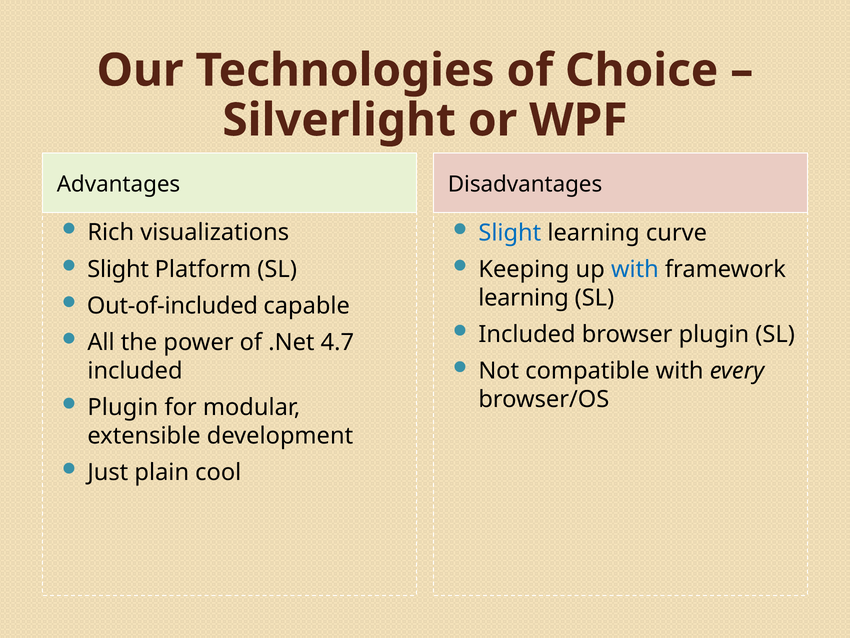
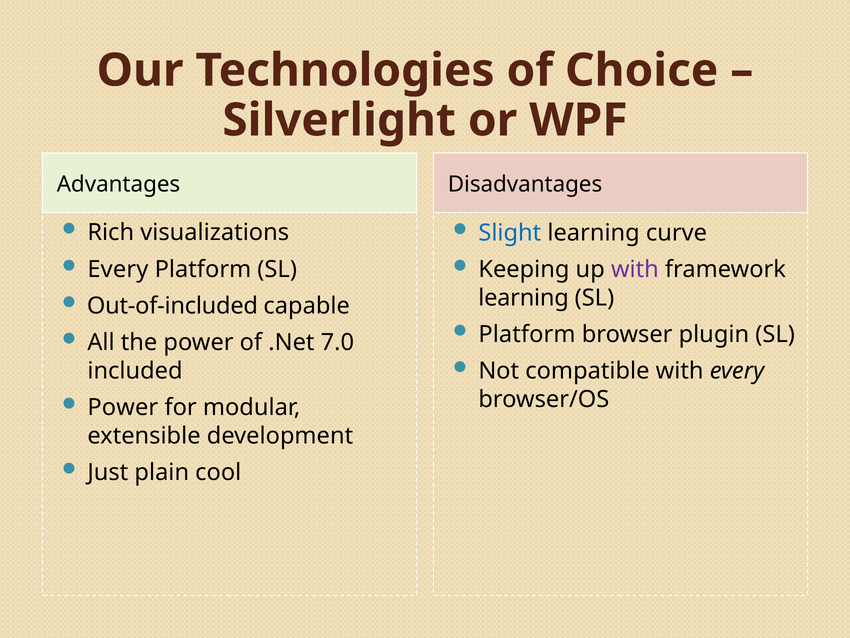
Slight at (118, 269): Slight -> Every
with at (635, 269) colour: blue -> purple
Included at (527, 334): Included -> Platform
4.7: 4.7 -> 7.0
Plugin at (123, 407): Plugin -> Power
